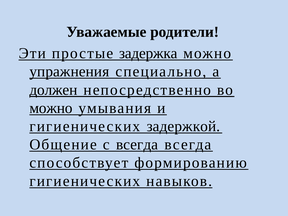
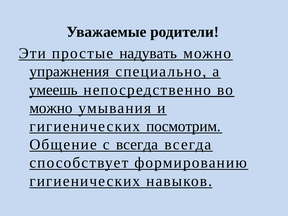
задержка: задержка -> надувать
должен: должен -> умеешь
задержкой: задержкой -> посмотрим
